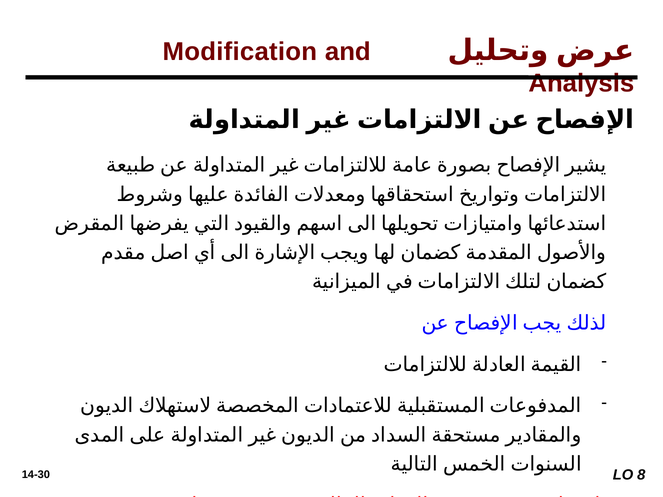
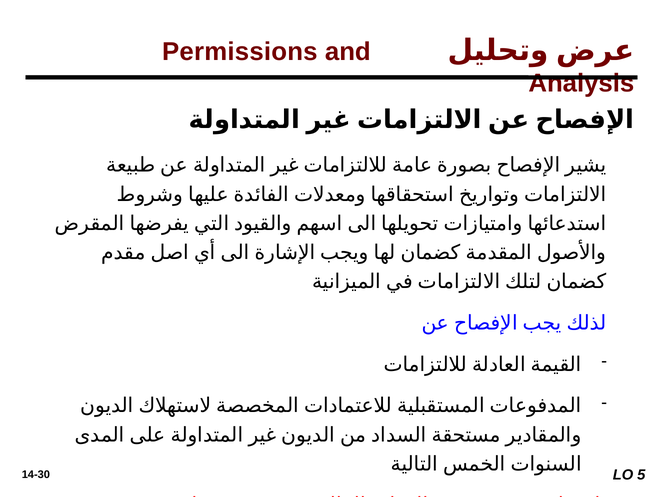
Modification: Modification -> Permissions
8: 8 -> 5
